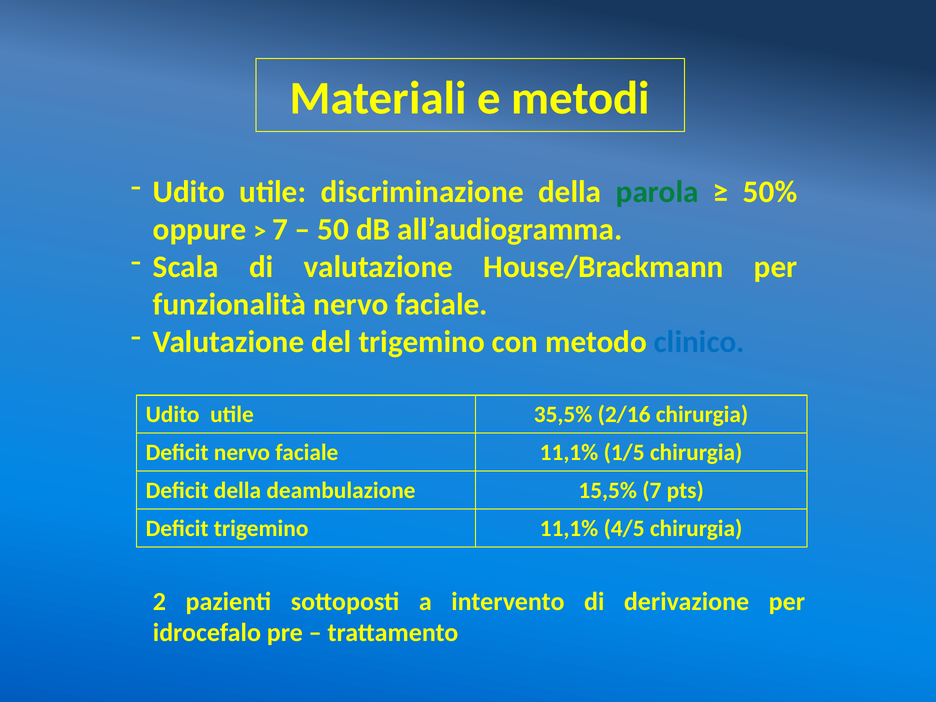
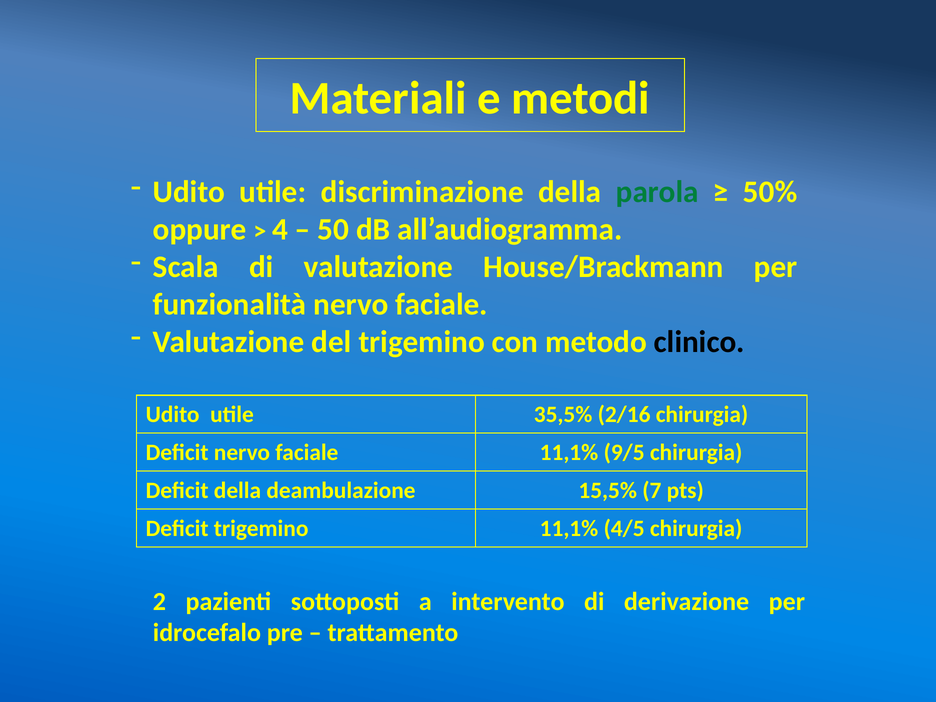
7 at (280, 230): 7 -> 4
clinico colour: blue -> black
1/5: 1/5 -> 9/5
